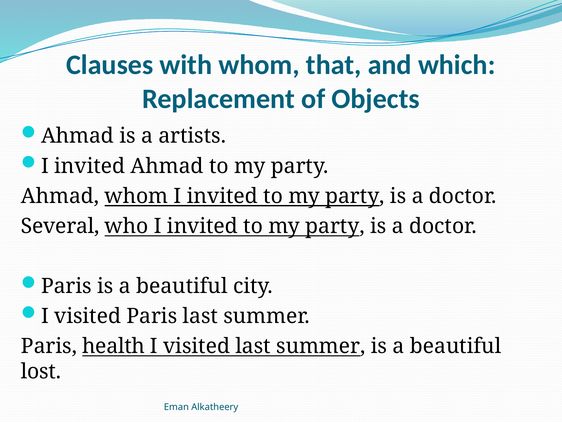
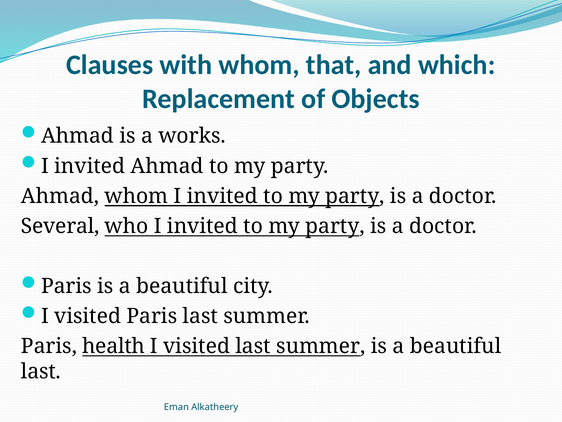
artists: artists -> works
lost at (41, 371): lost -> last
